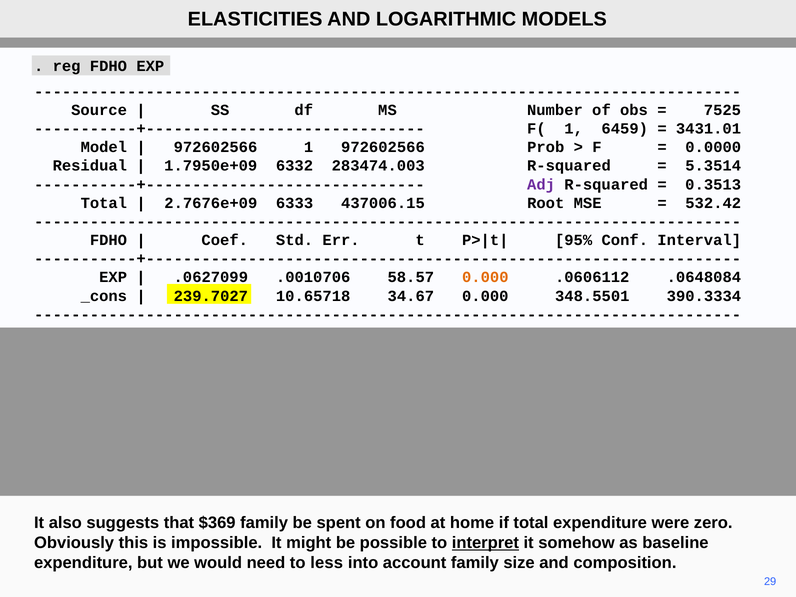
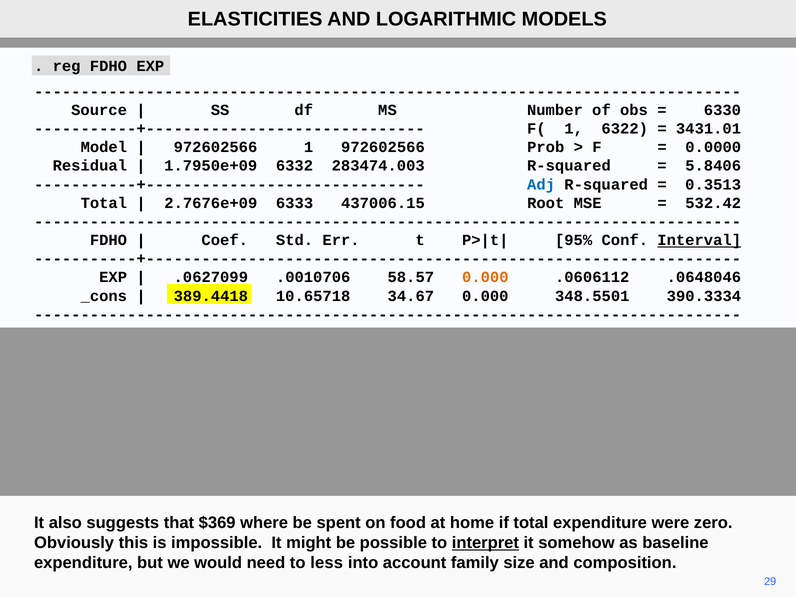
7525: 7525 -> 6330
6459: 6459 -> 6322
5.3514: 5.3514 -> 5.8406
Adj colour: purple -> blue
Interval underline: none -> present
.0648084: .0648084 -> .0648046
239.7027: 239.7027 -> 389.4418
$369 family: family -> where
